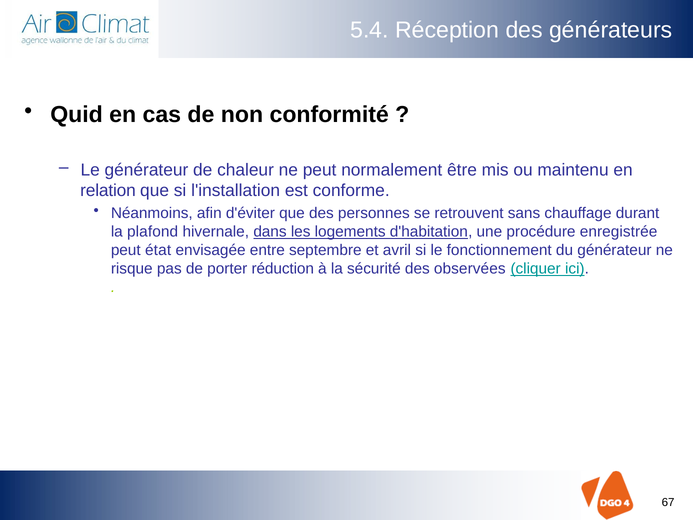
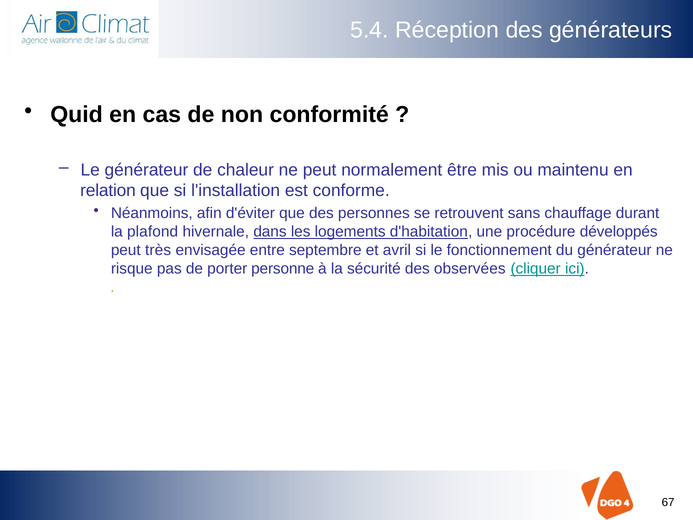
enregistrée: enregistrée -> développés
état: état -> très
réduction: réduction -> personne
